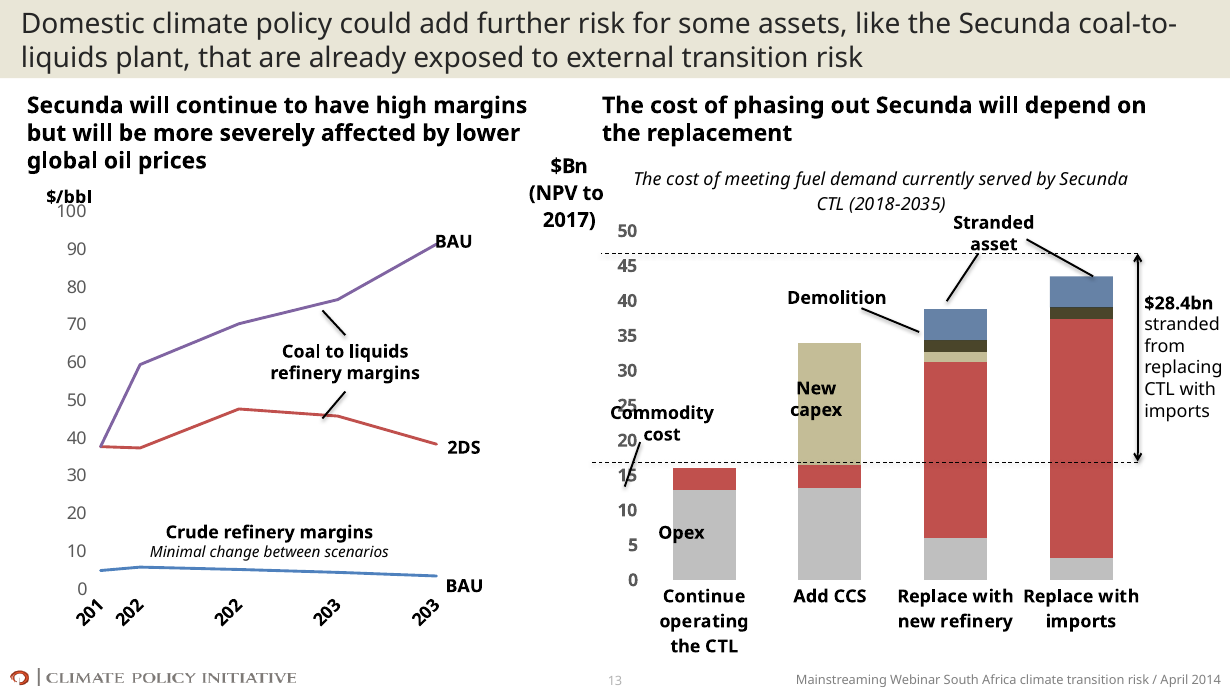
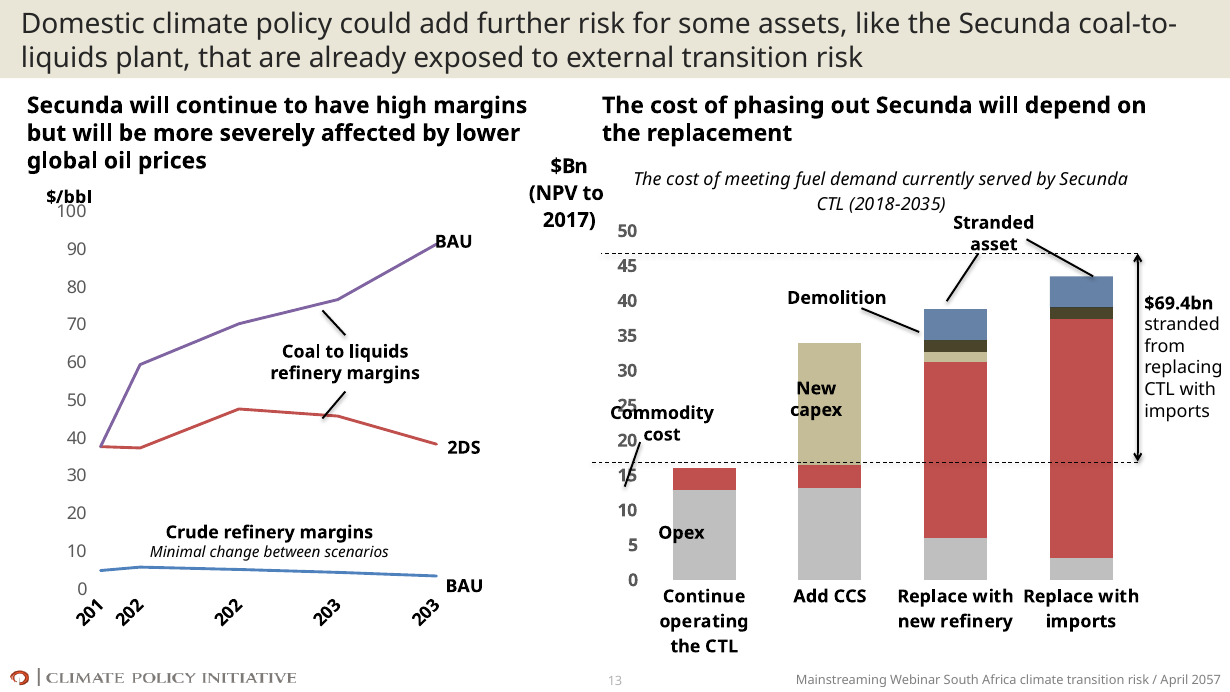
$28.4bn: $28.4bn -> $69.4bn
2014: 2014 -> 2057
